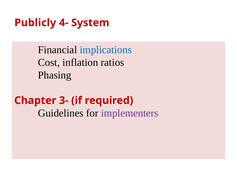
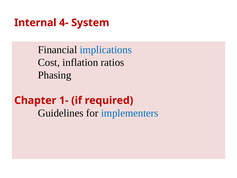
Publicly: Publicly -> Internal
3-: 3- -> 1-
implementers colour: purple -> blue
